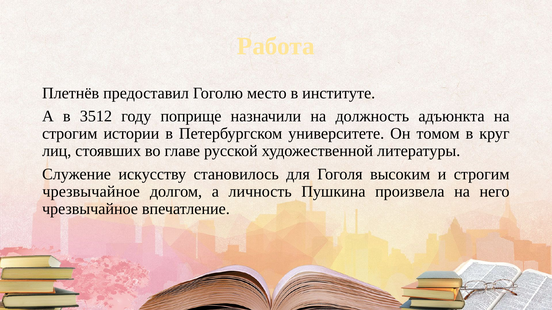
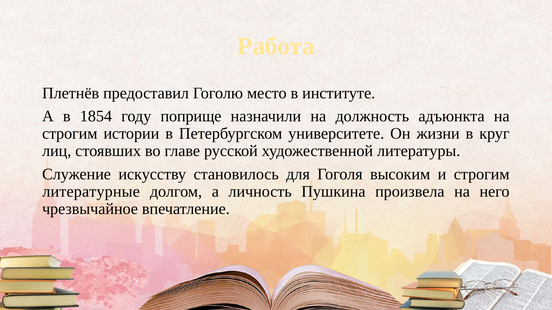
3512: 3512 -> 1854
томом: томом -> жизни
чрезвычайное at (91, 192): чрезвычайное -> литературные
